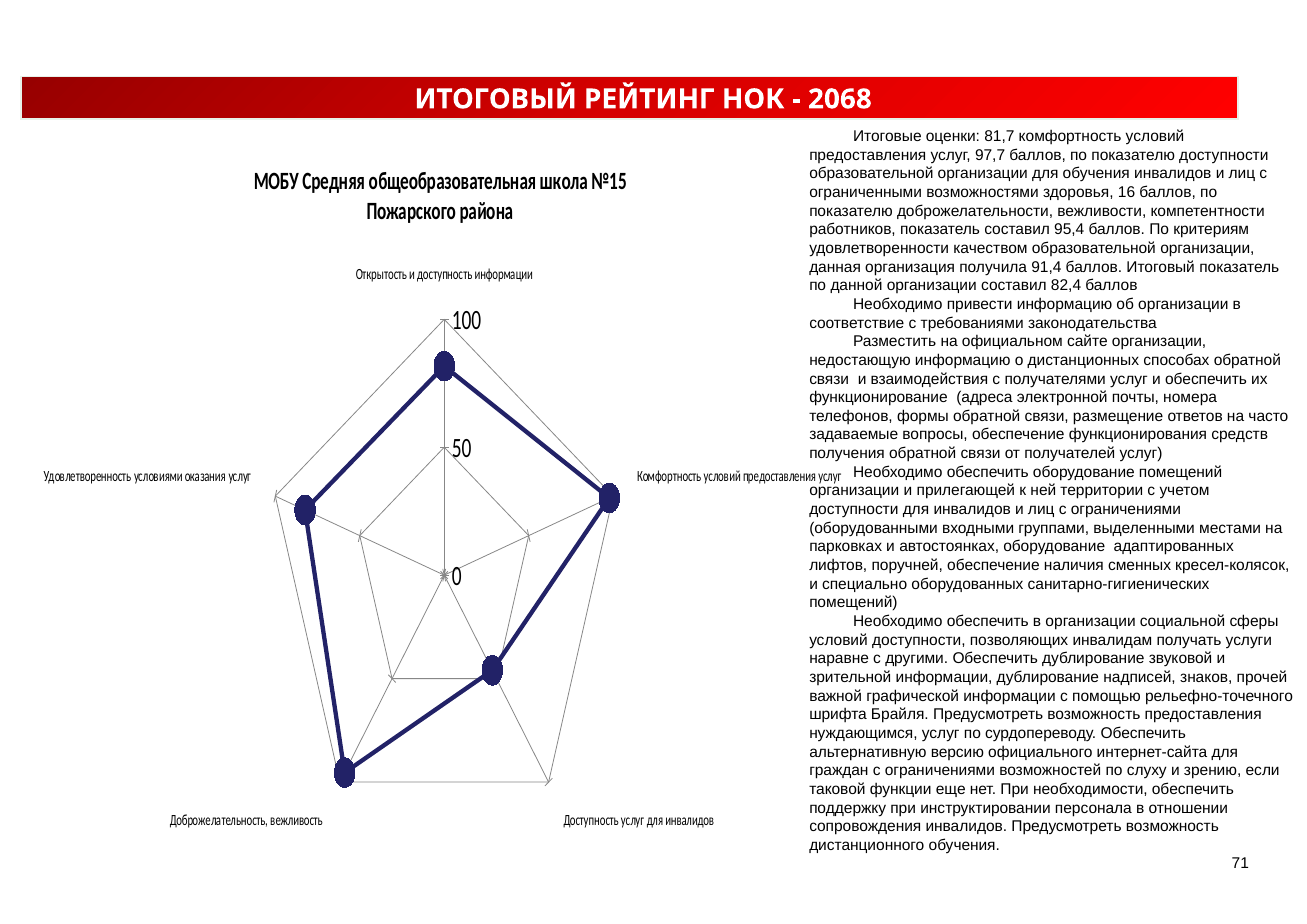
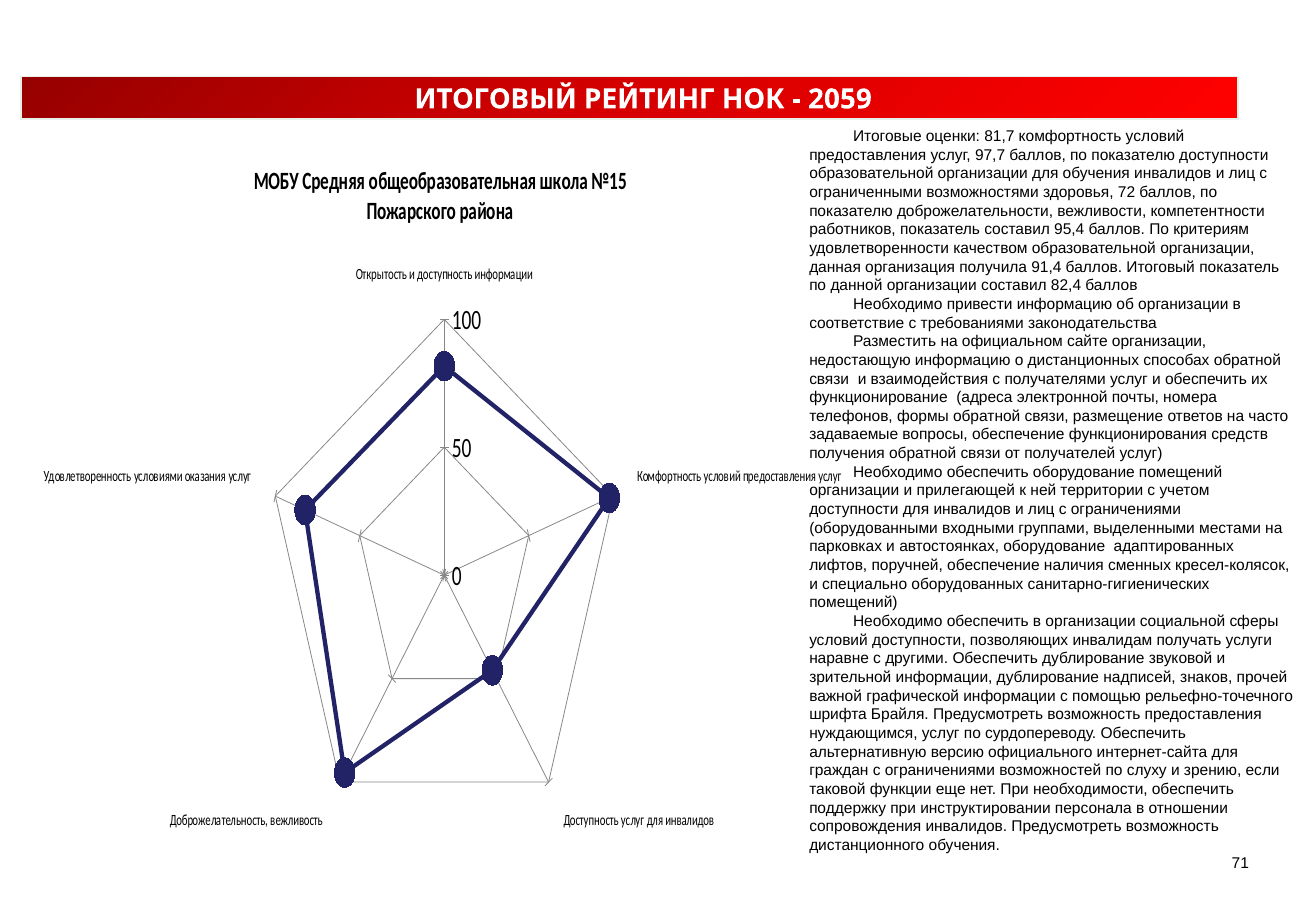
2068: 2068 -> 2059
16: 16 -> 72
